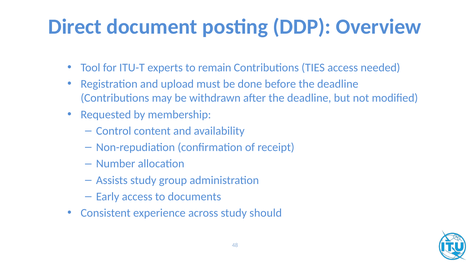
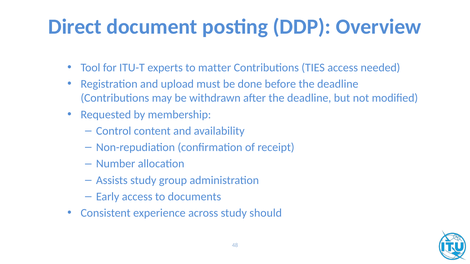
remain: remain -> matter
